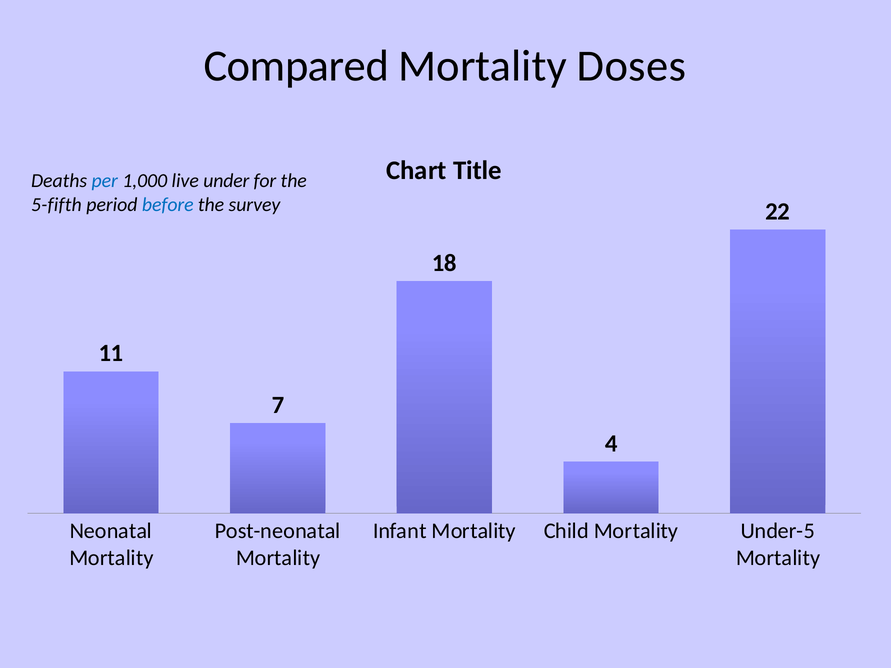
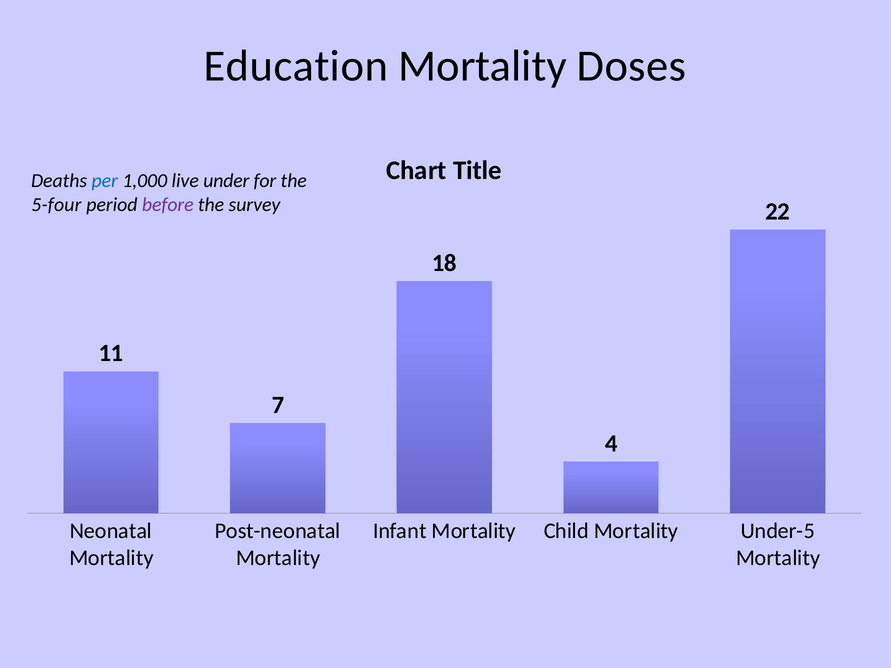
Compared: Compared -> Education
5-fifth: 5-fifth -> 5-four
before colour: blue -> purple
